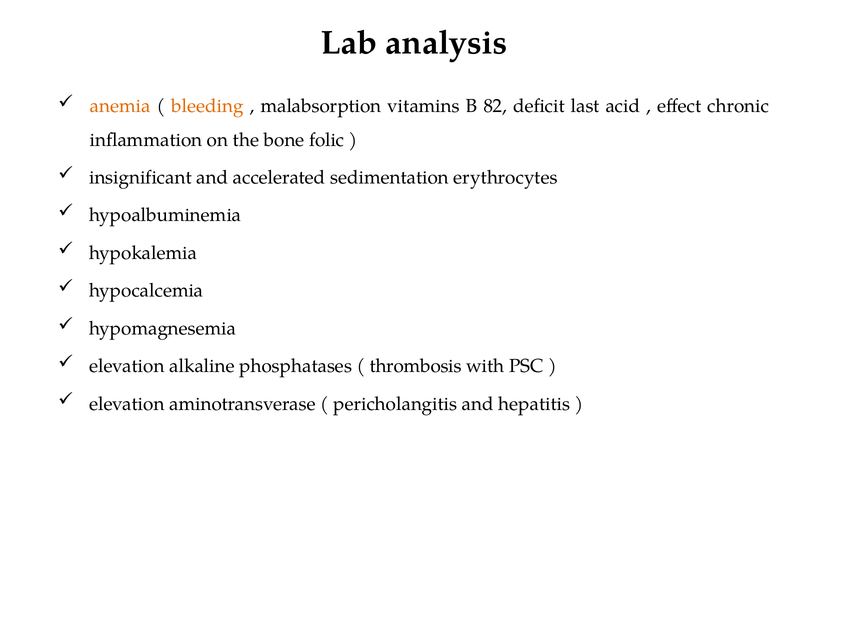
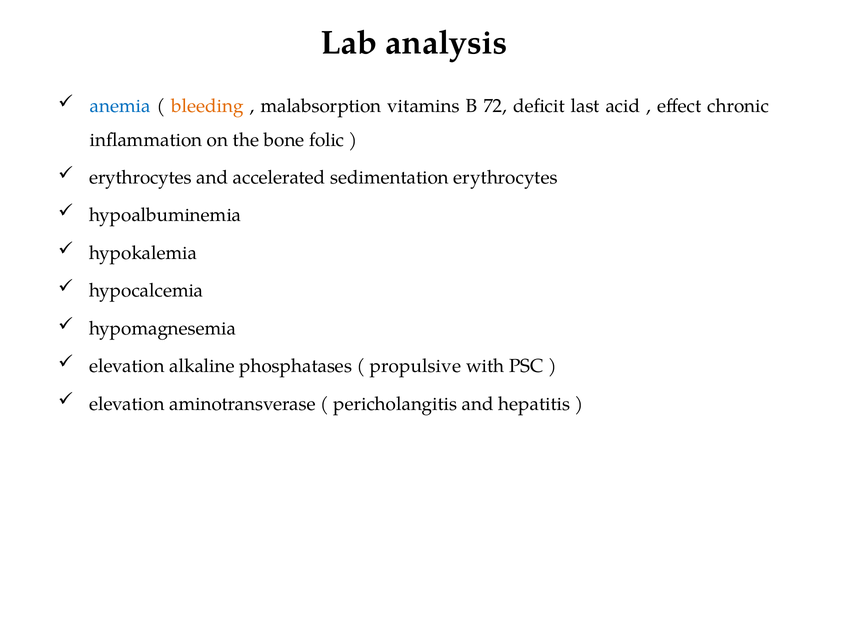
anemia colour: orange -> blue
82: 82 -> 72
insignificant at (140, 177): insignificant -> erythrocytes
thrombosis: thrombosis -> propulsive
